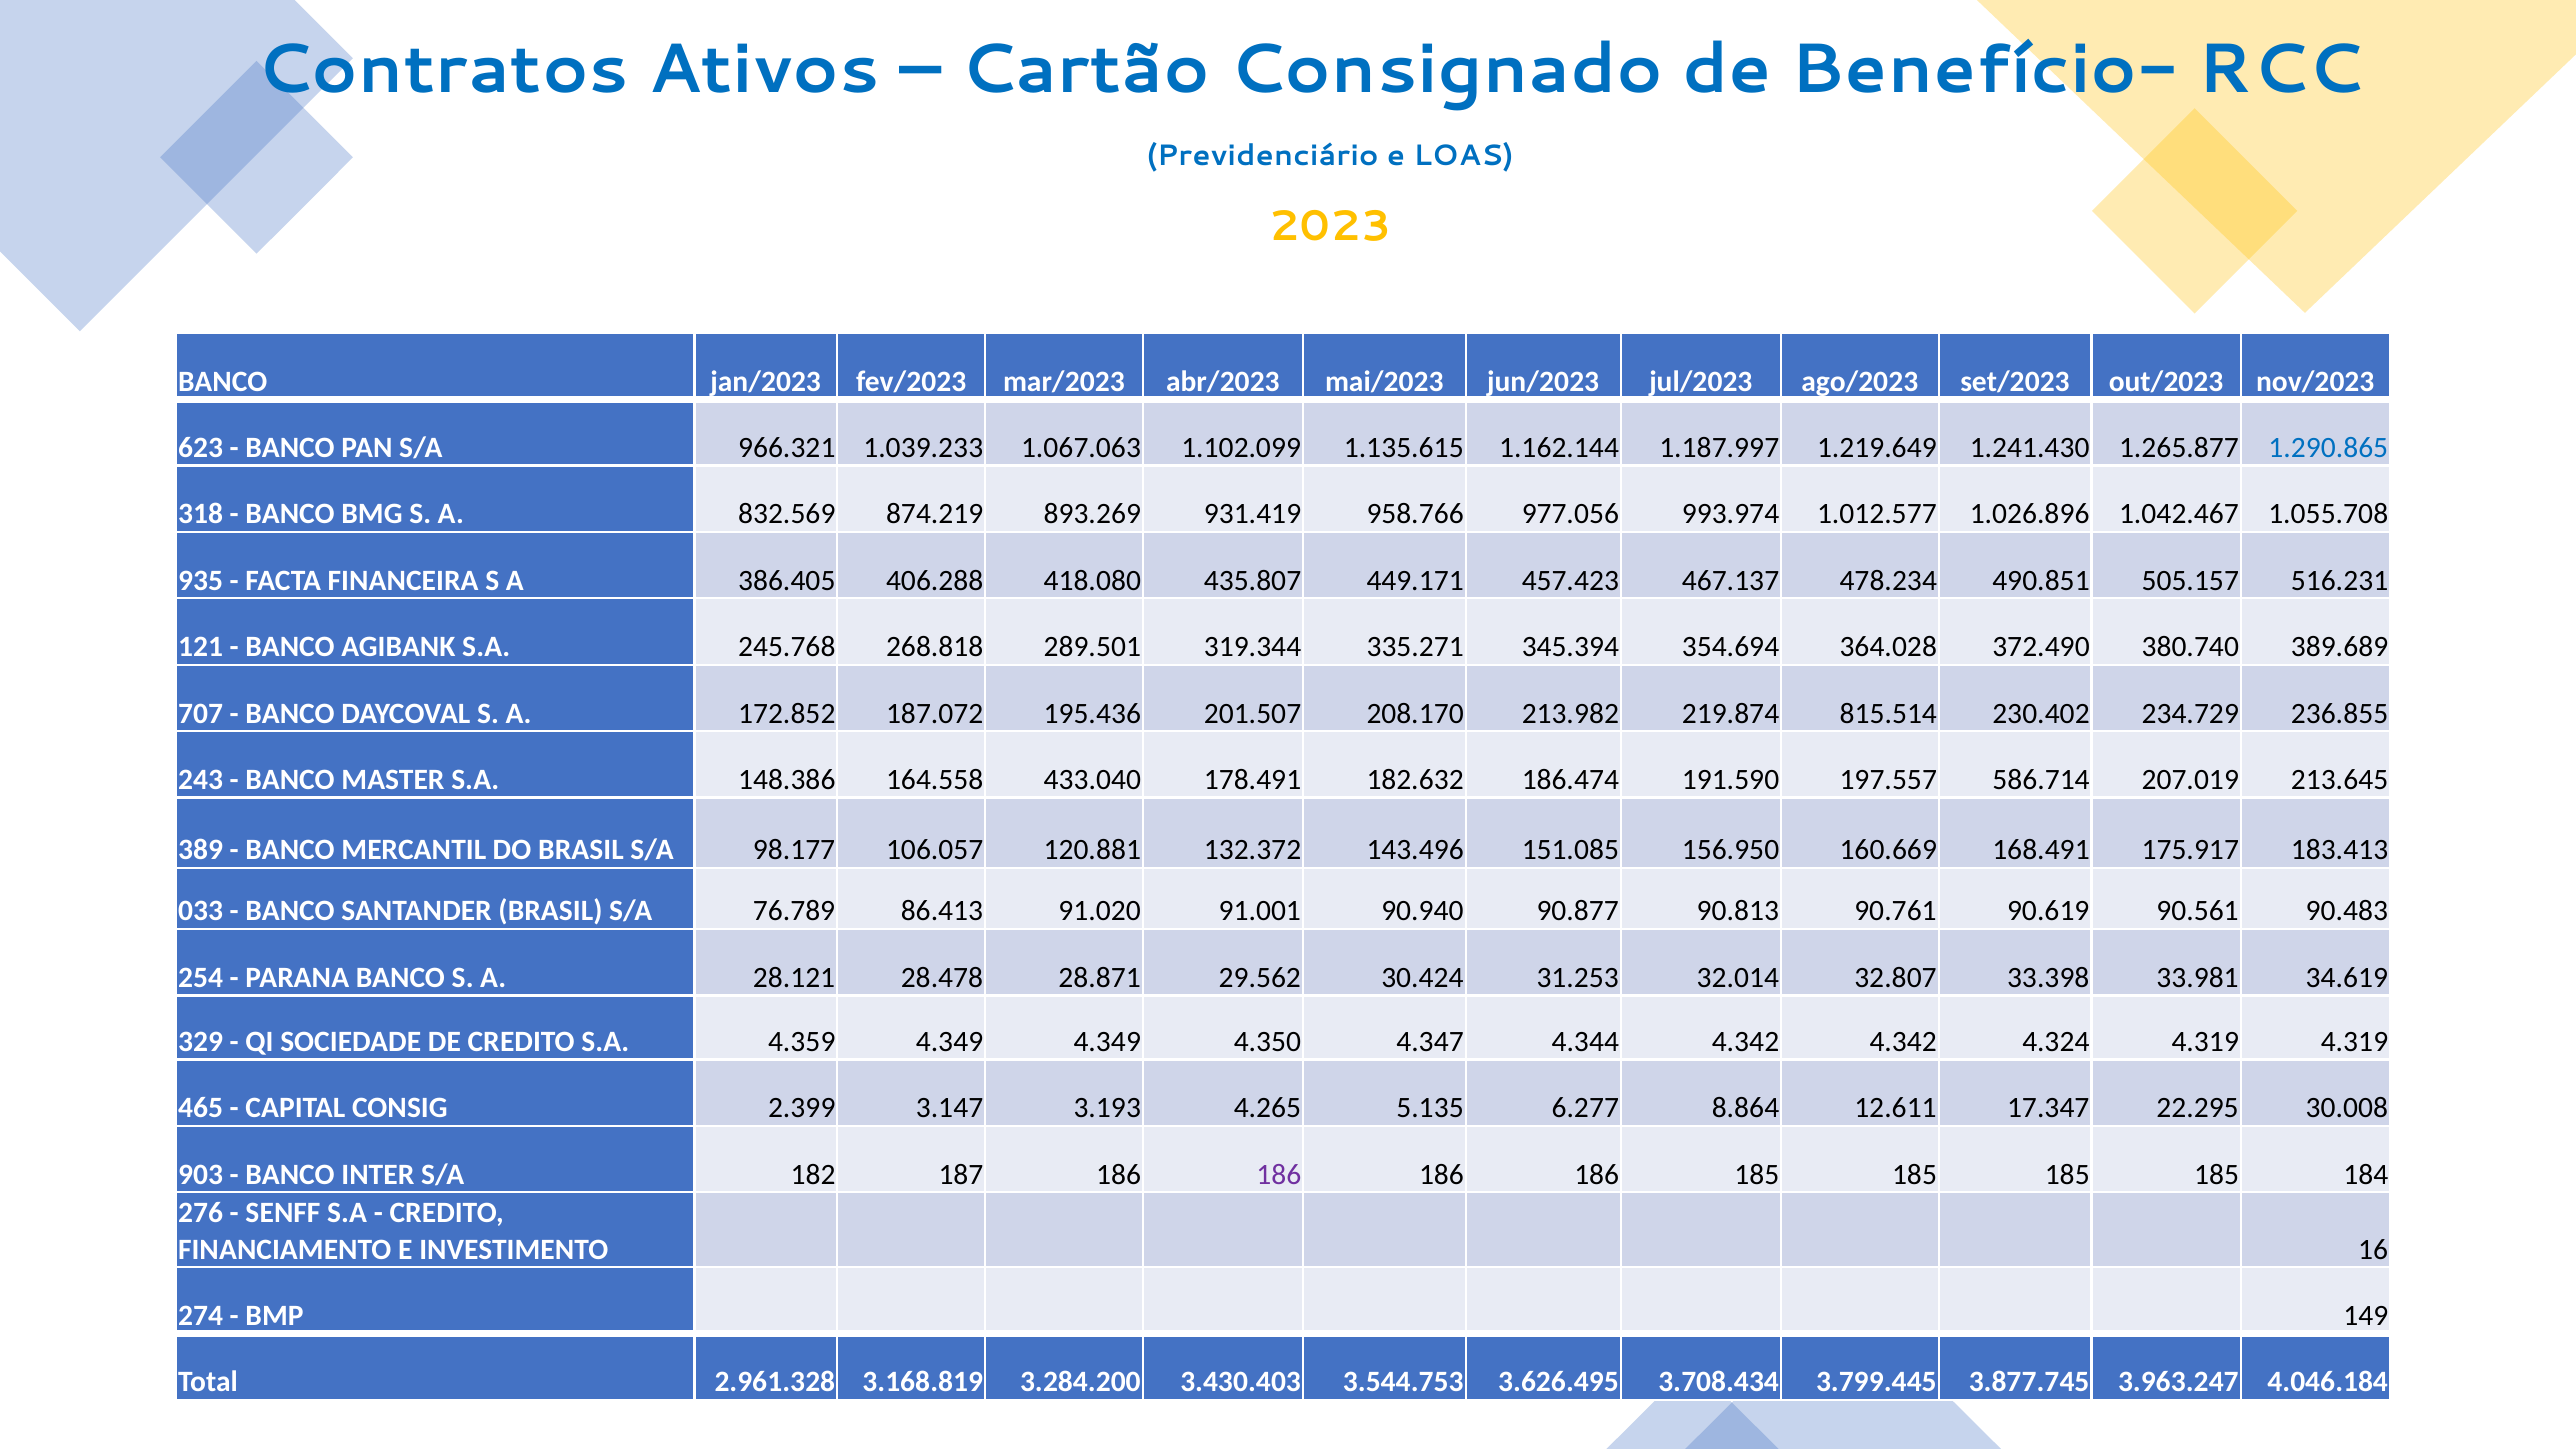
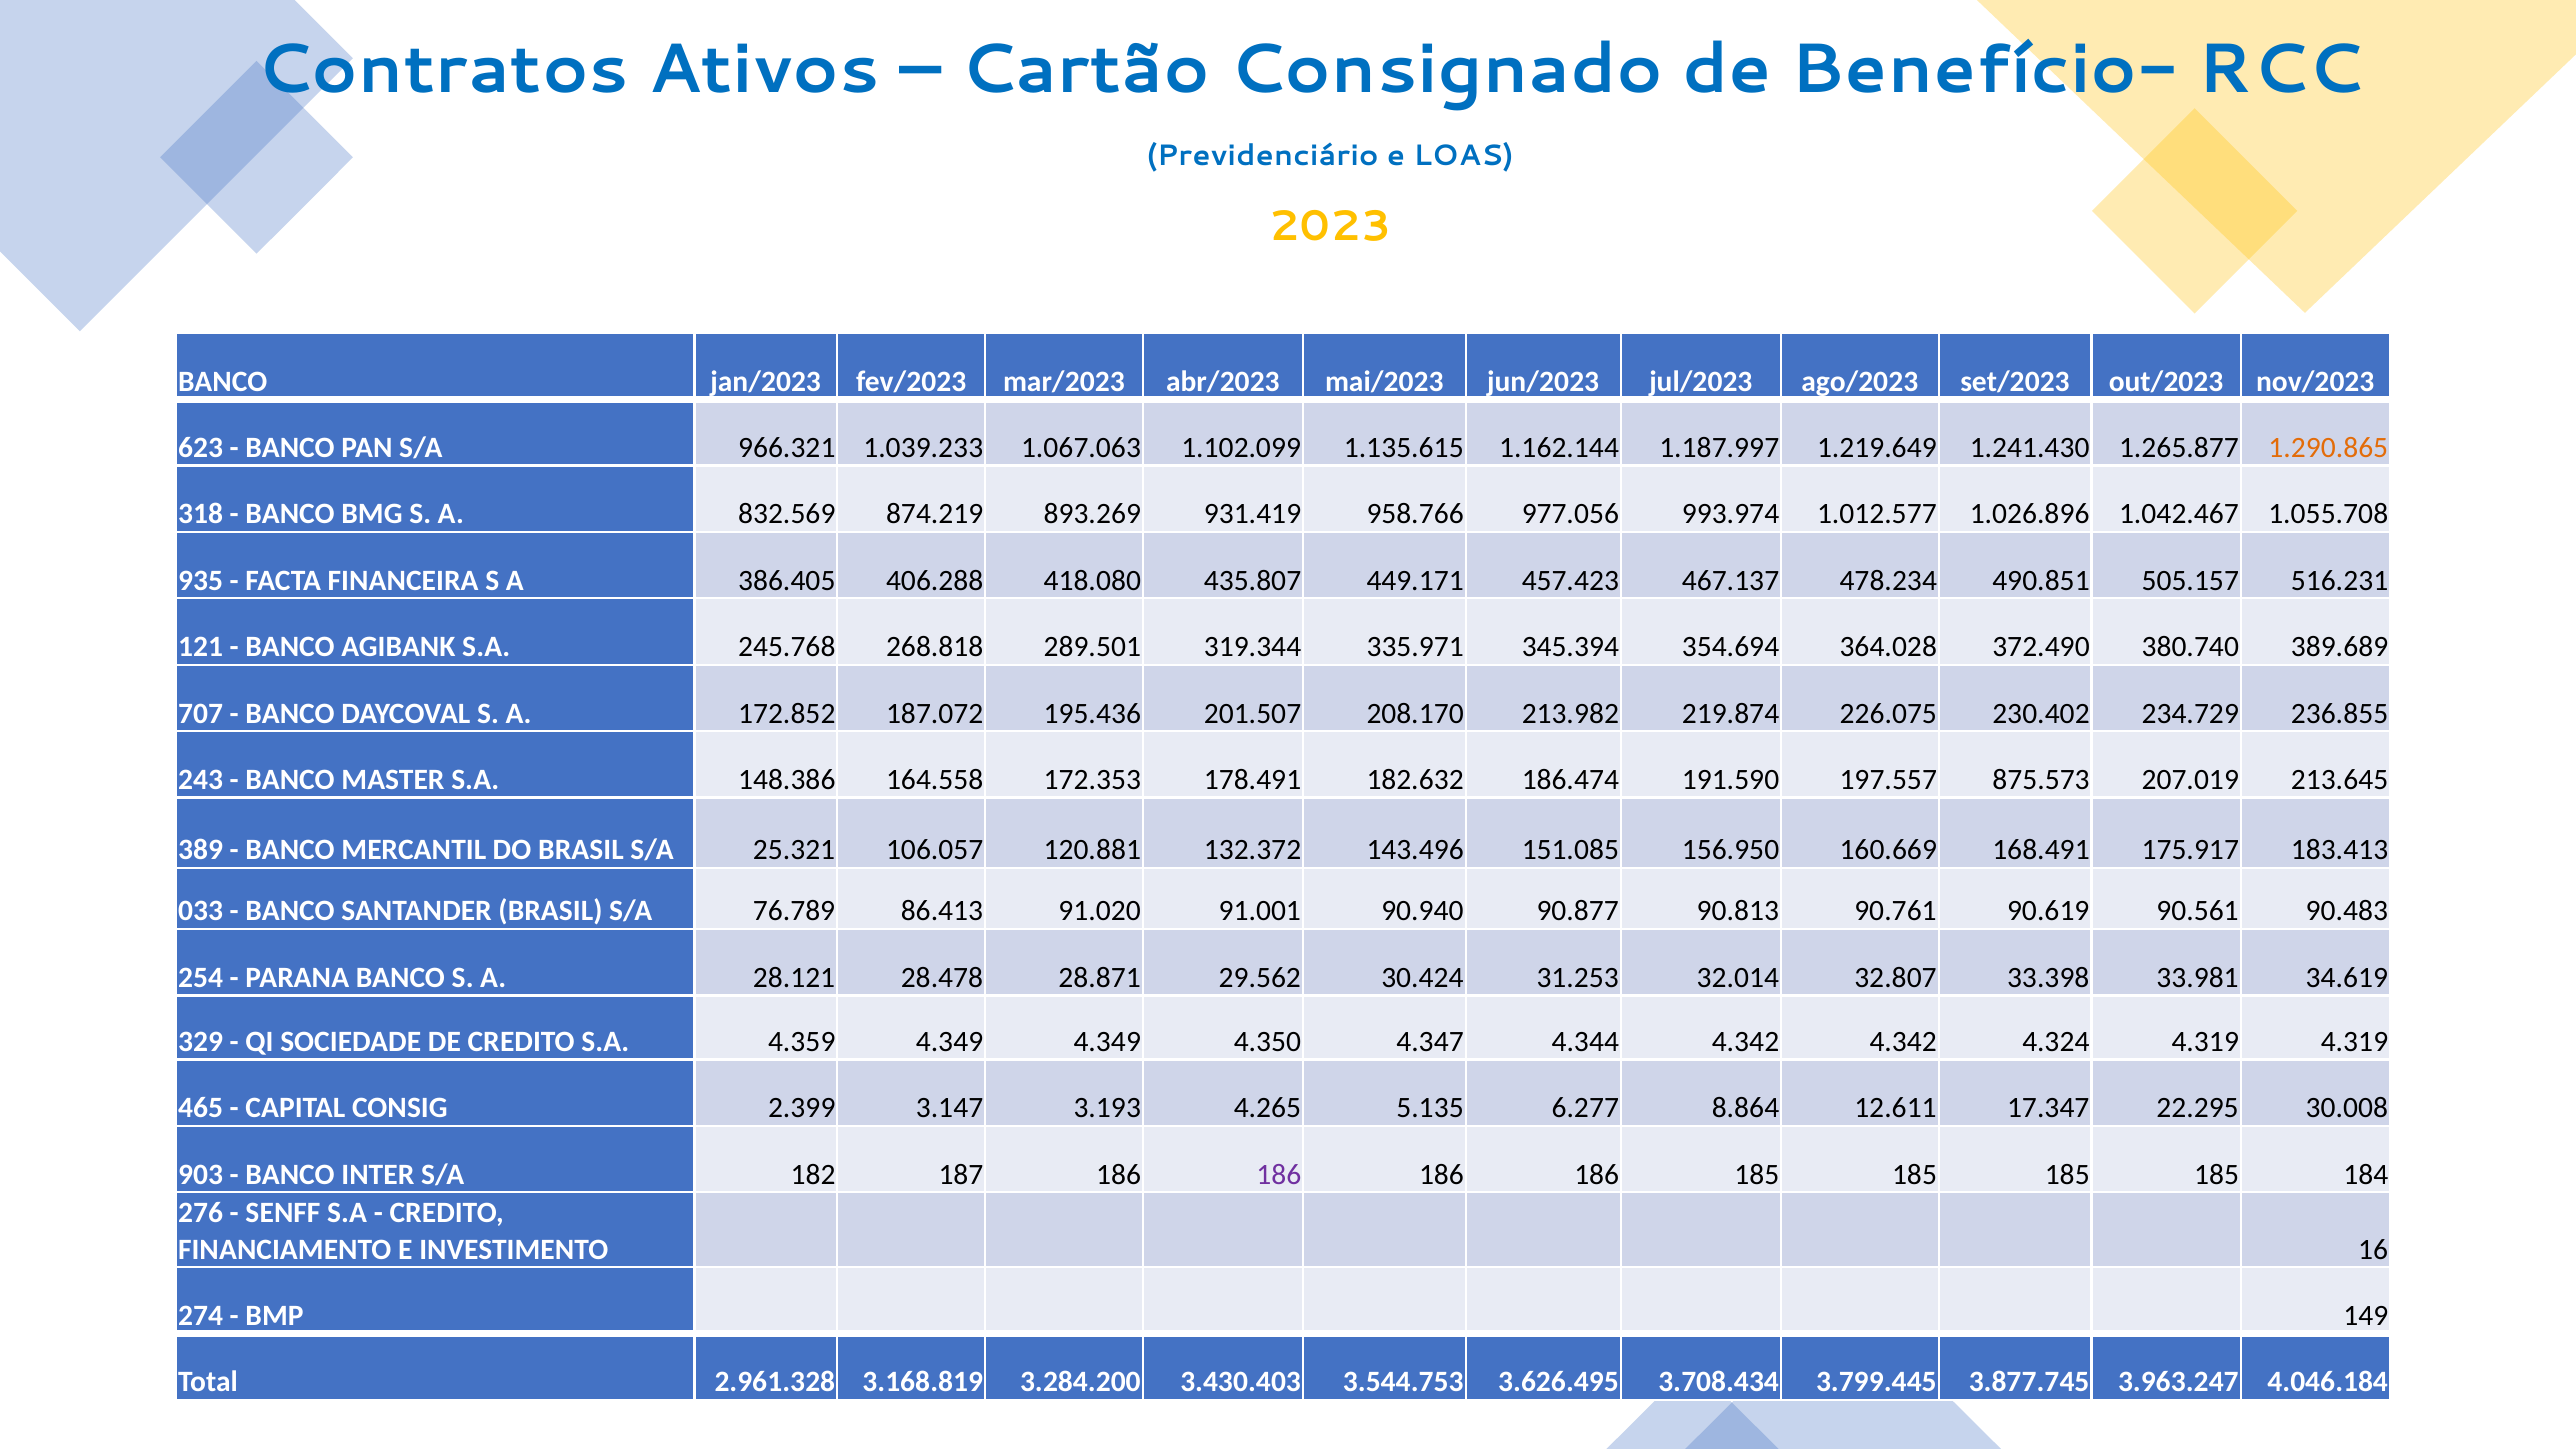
1.290.865 colour: blue -> orange
335.271: 335.271 -> 335.971
815.514: 815.514 -> 226.075
433.040: 433.040 -> 172.353
586.714: 586.714 -> 875.573
98.177: 98.177 -> 25.321
